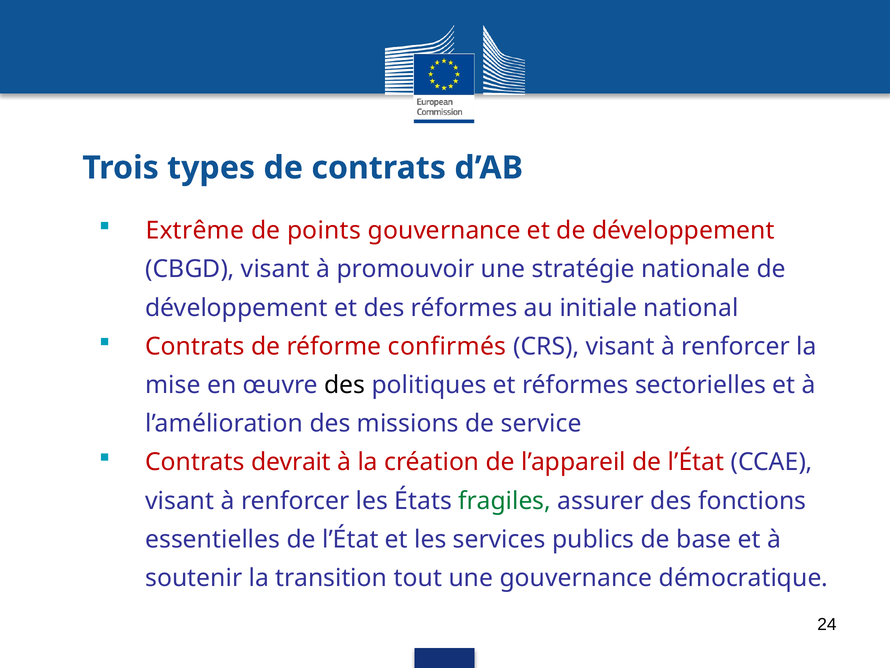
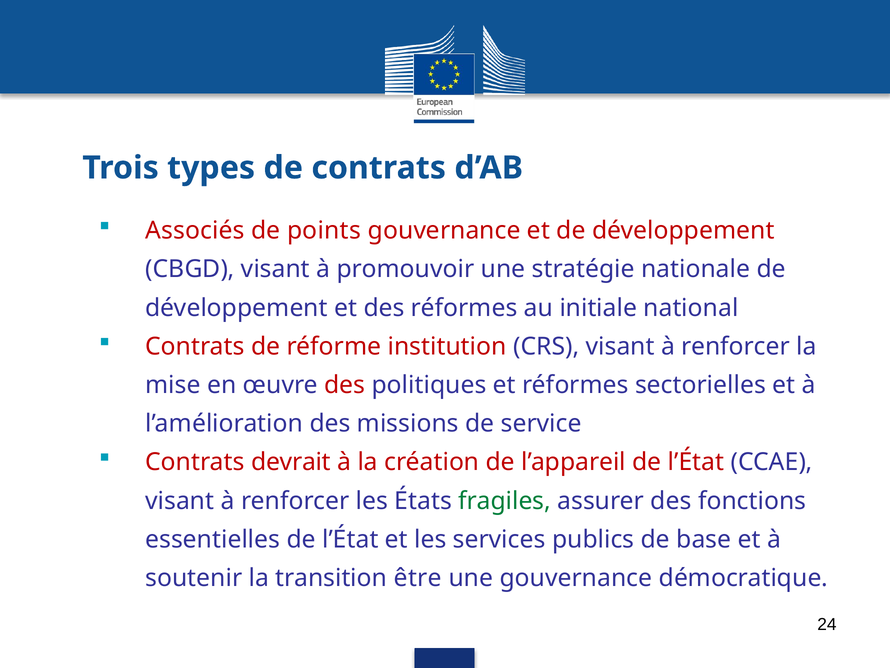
Extrême: Extrême -> Associés
confirmés: confirmés -> institution
des at (345, 385) colour: black -> red
tout: tout -> être
